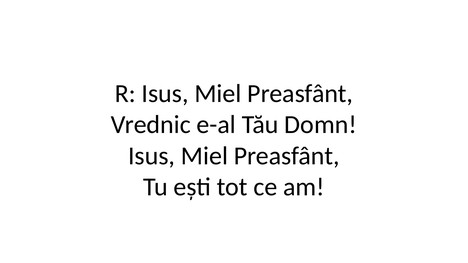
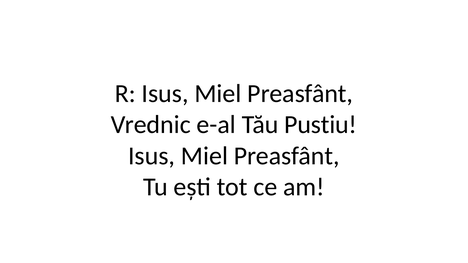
Domn: Domn -> Pustiu
